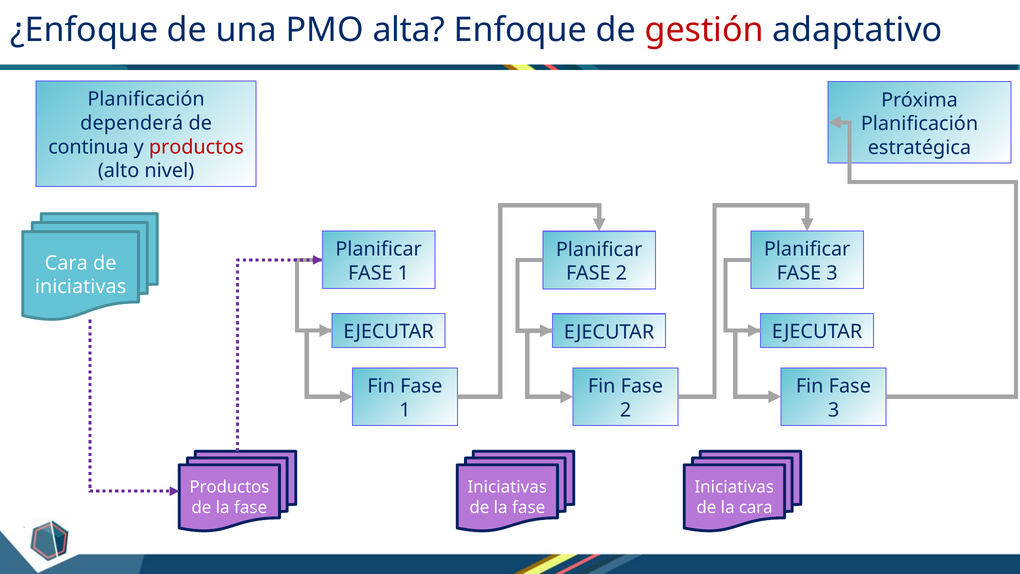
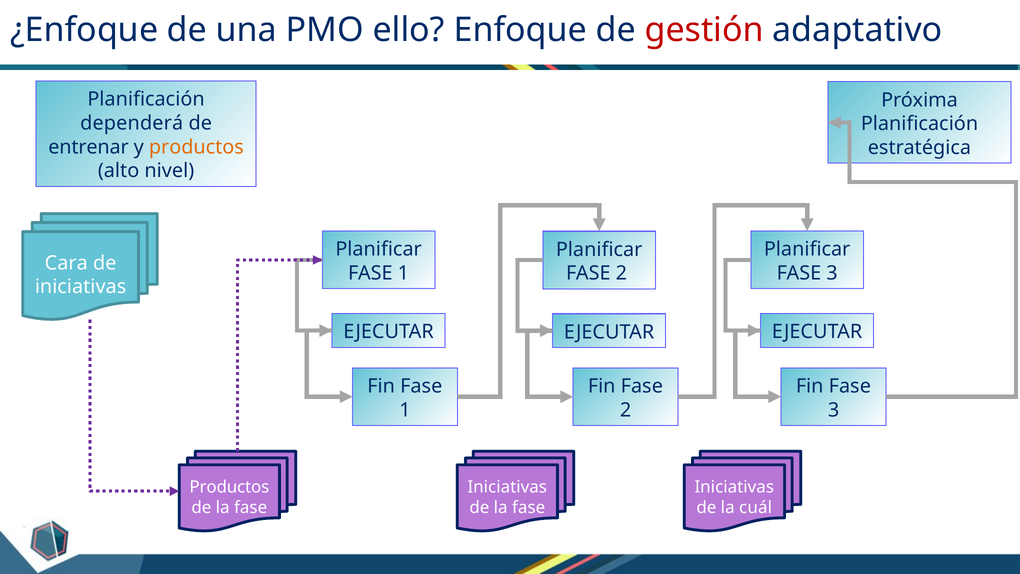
alta: alta -> ello
continua: continua -> entrenar
productos at (196, 147) colour: red -> orange
la cara: cara -> cuál
